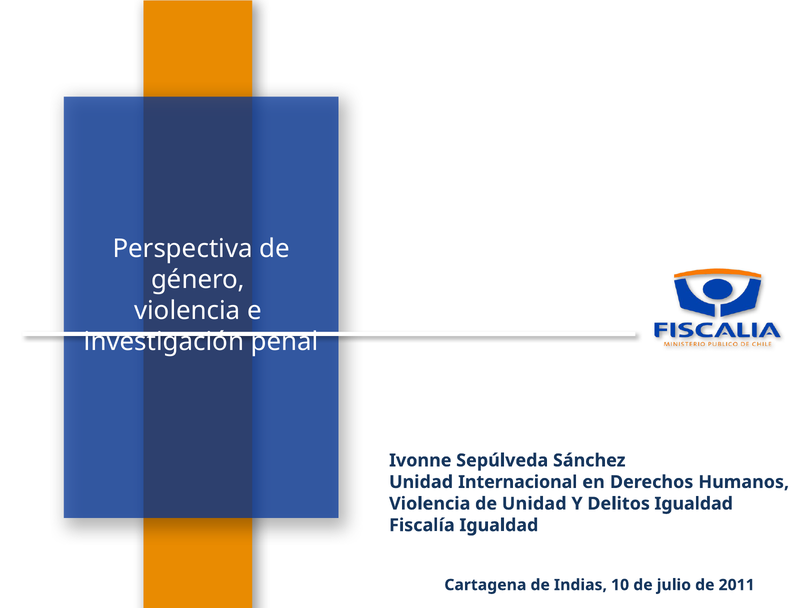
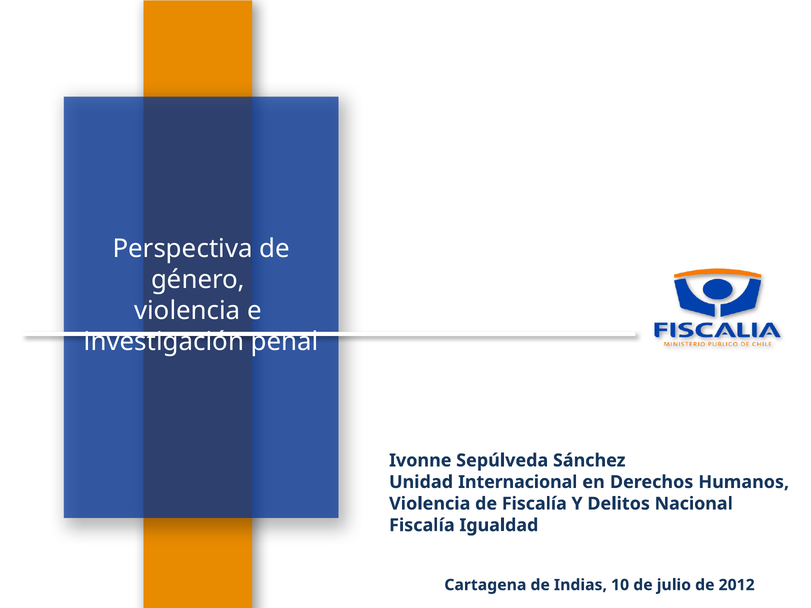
de Unidad: Unidad -> Fiscalía
Delitos Igualdad: Igualdad -> Nacional
2011: 2011 -> 2012
